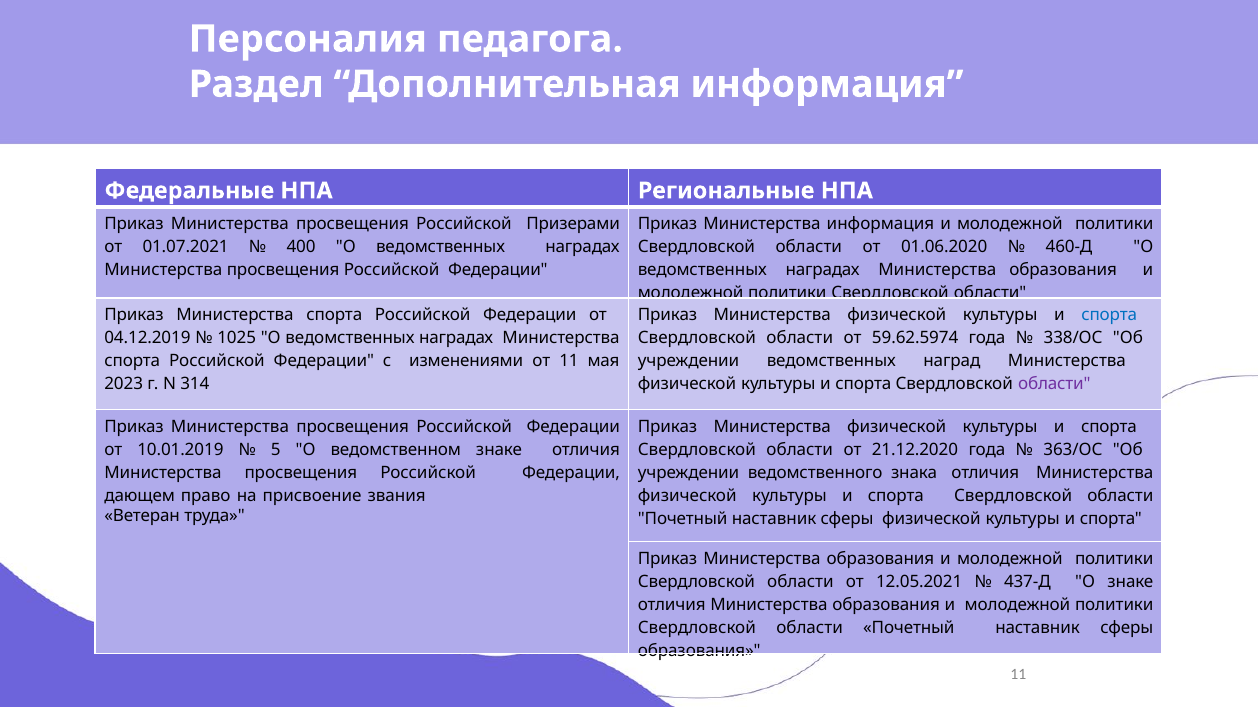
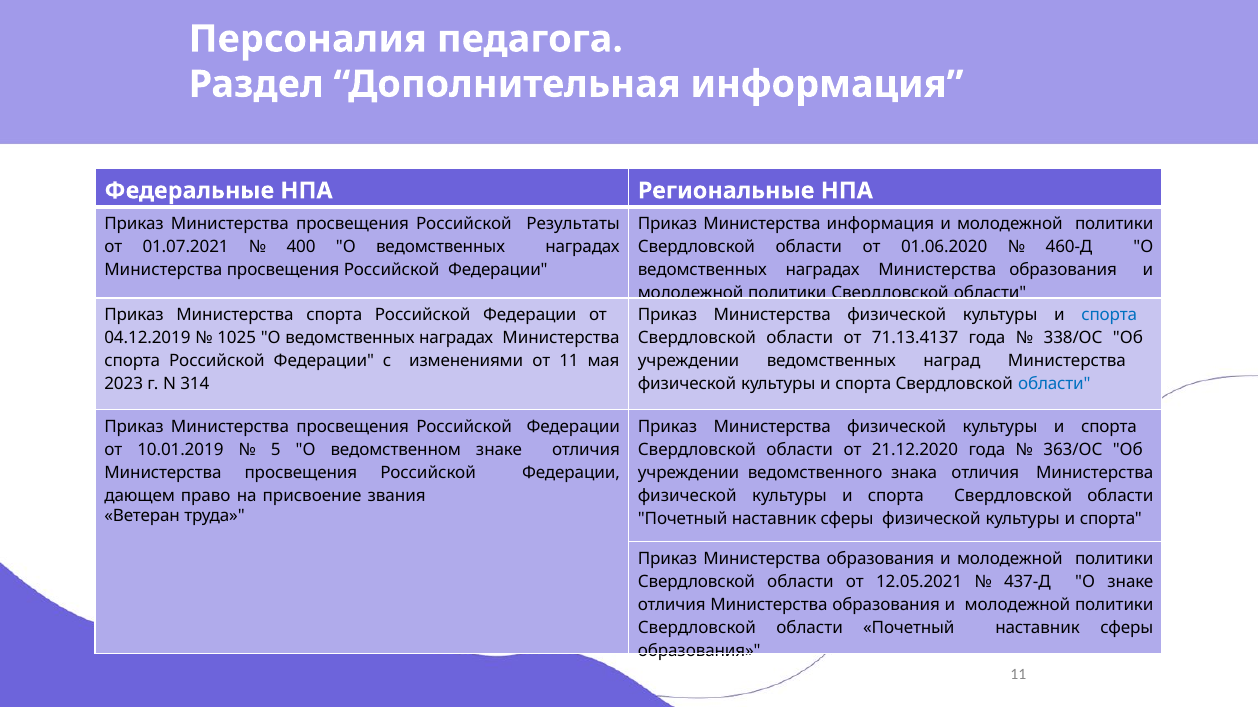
Призерами: Призерами -> Результаты
59.62.5974: 59.62.5974 -> 71.13.4137
области at (1054, 384) colour: purple -> blue
